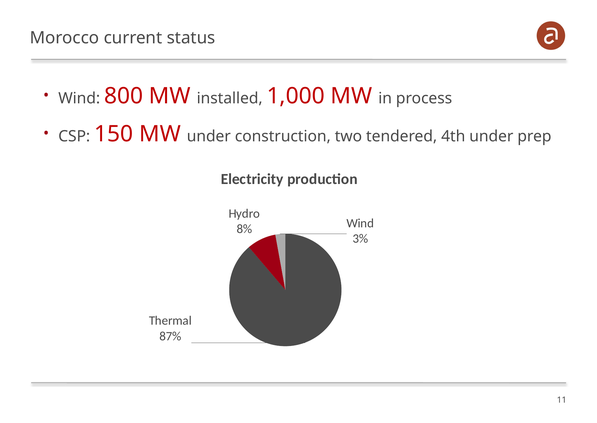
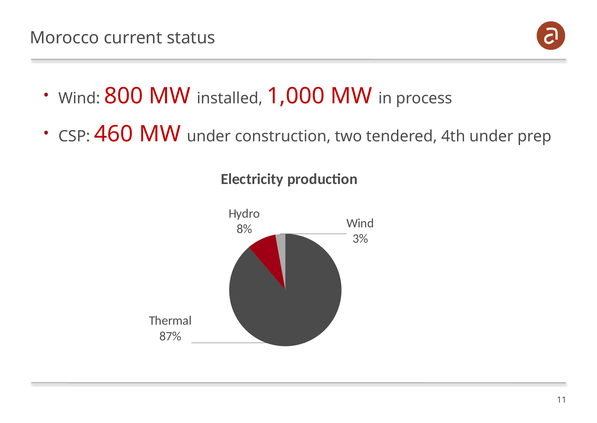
150: 150 -> 460
